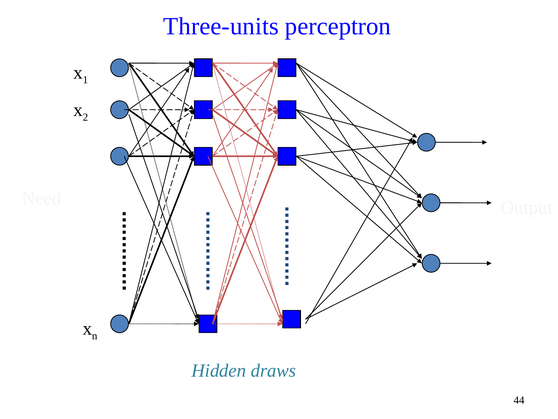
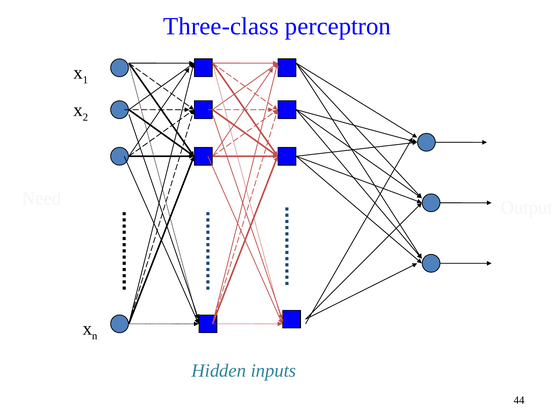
Three-units: Three-units -> Three-class
draws: draws -> inputs
